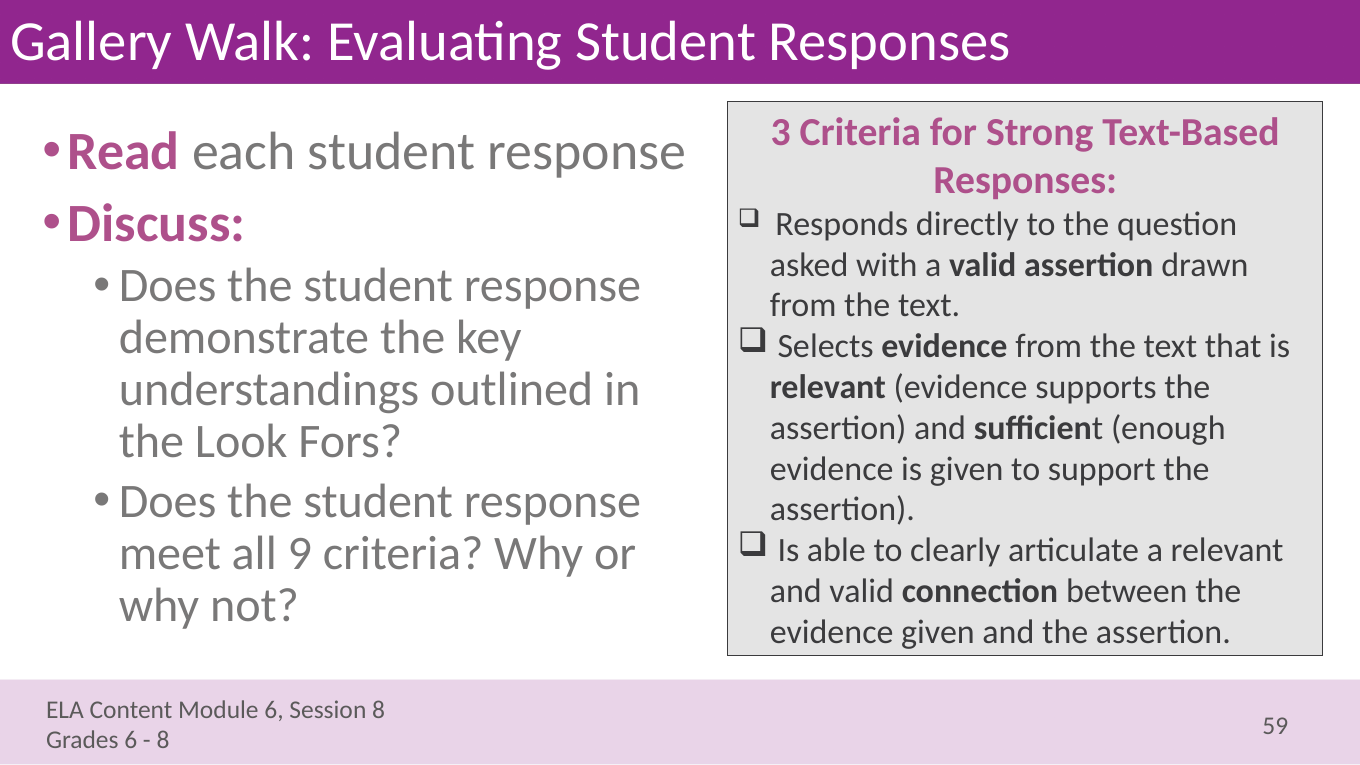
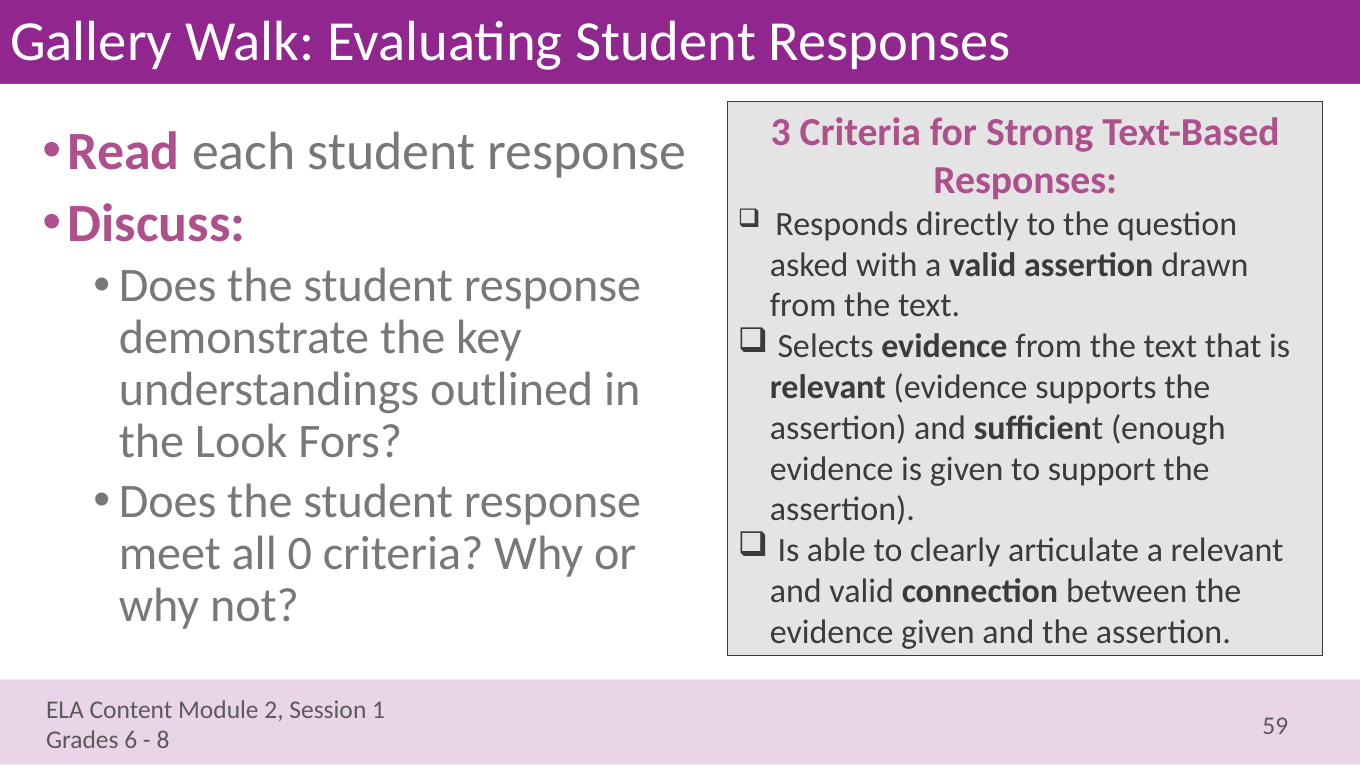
9: 9 -> 0
6 at (274, 710): 6 -> 2
8 at (379, 710): 8 -> 1
